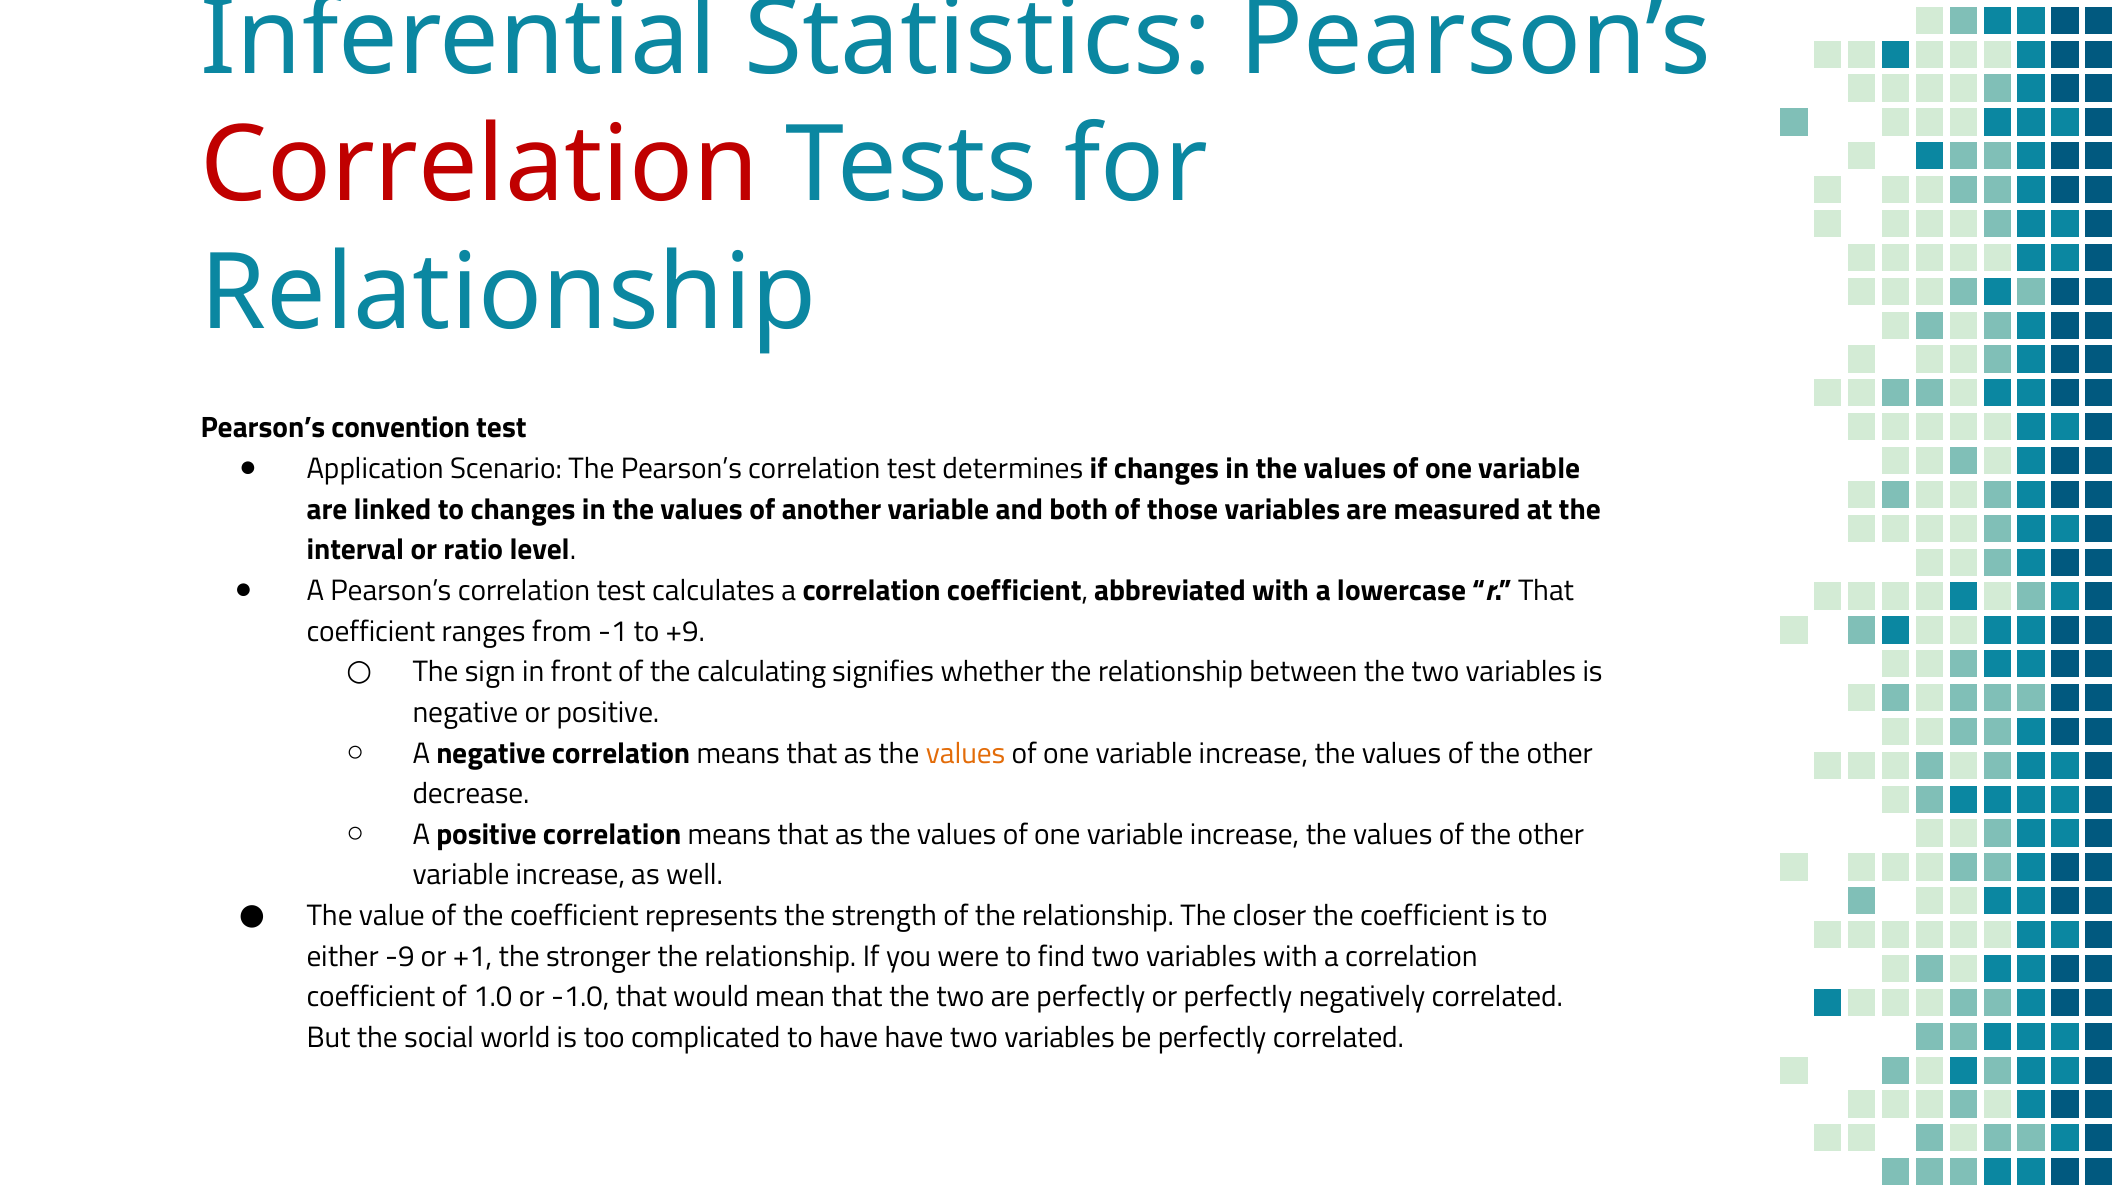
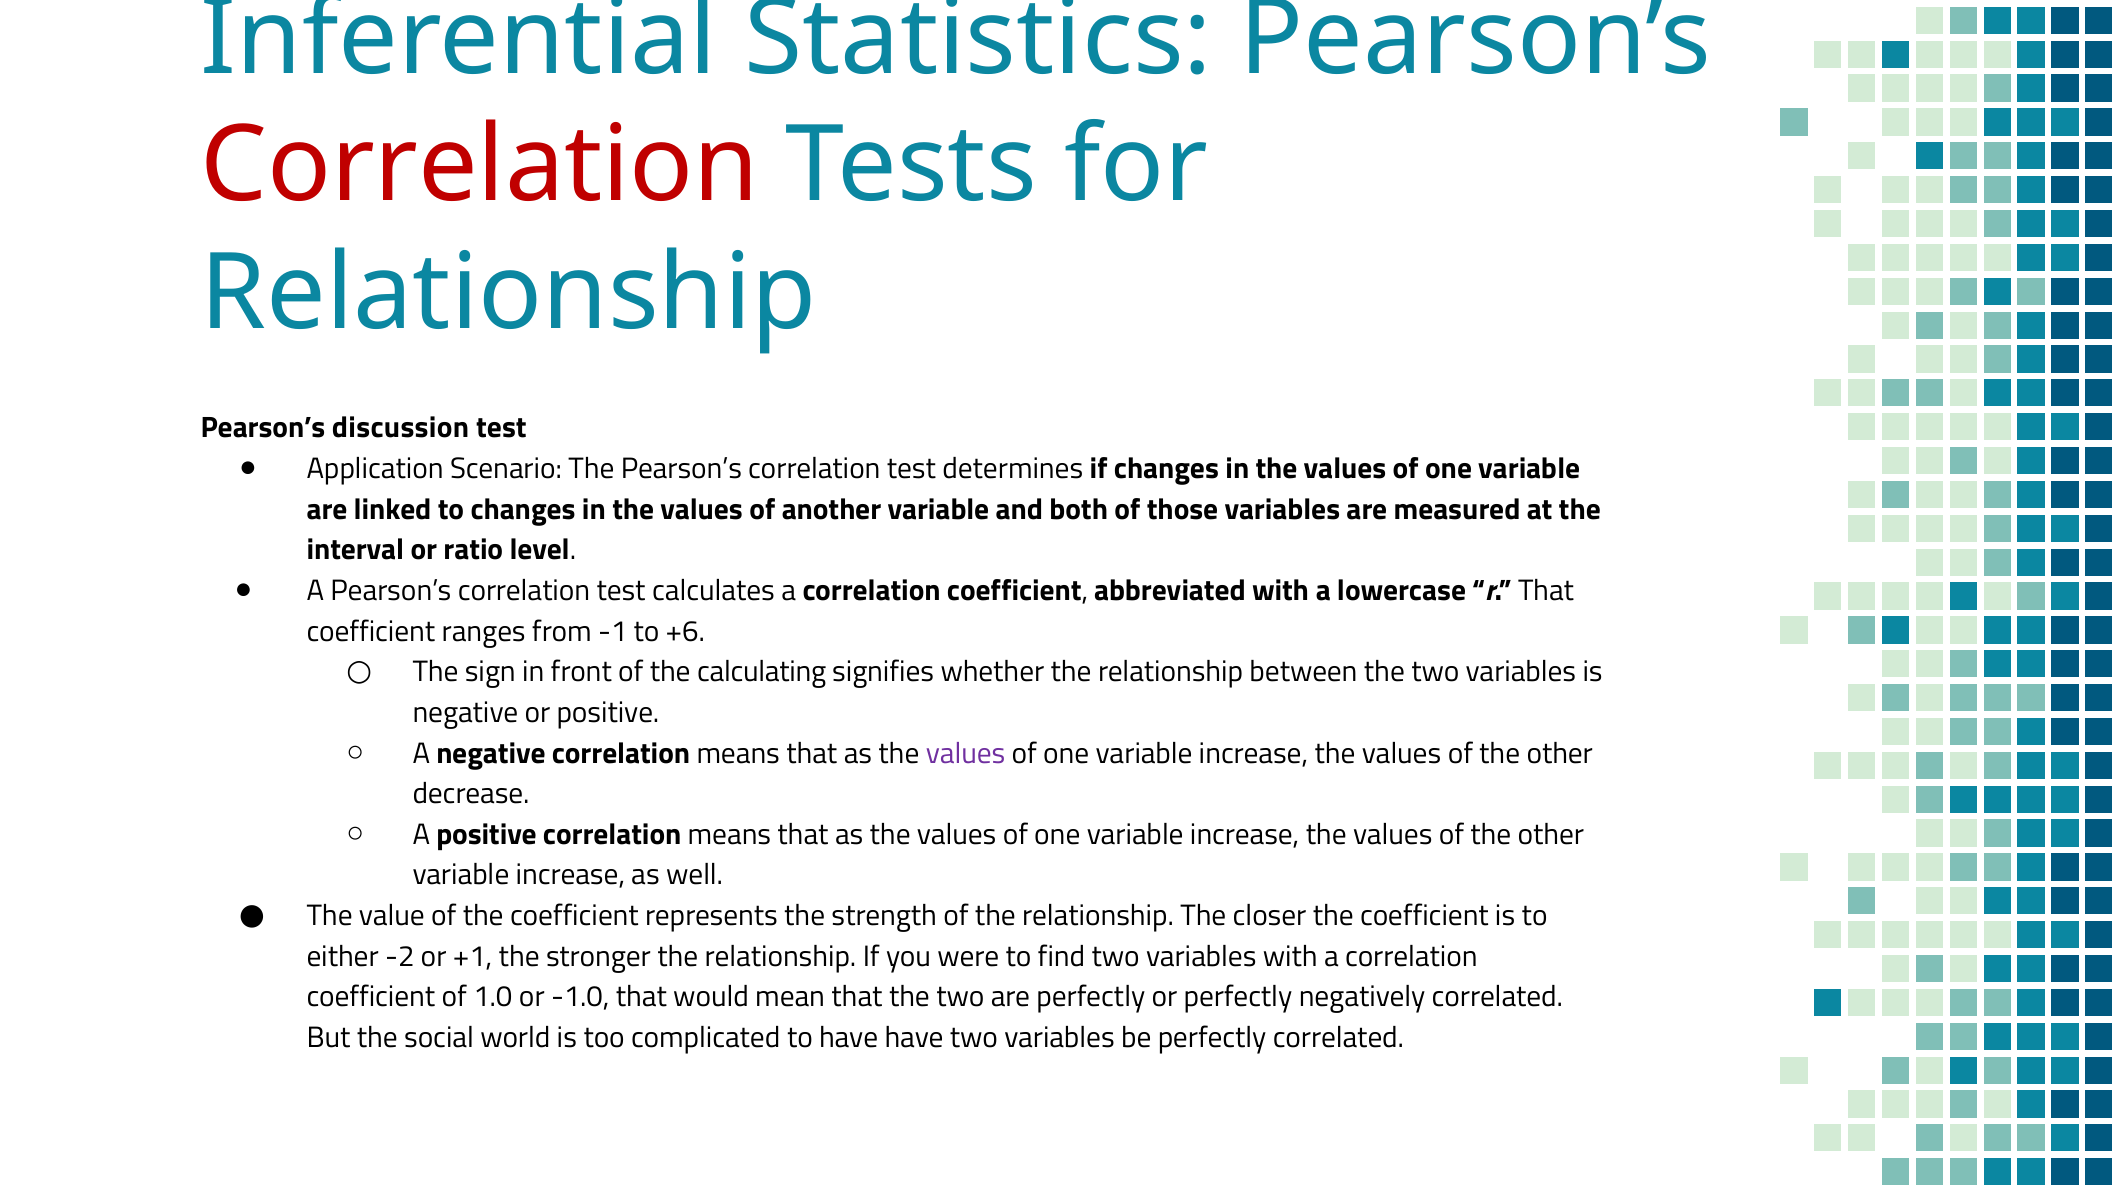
convention: convention -> discussion
+9: +9 -> +6
values at (966, 753) colour: orange -> purple
-9: -9 -> -2
